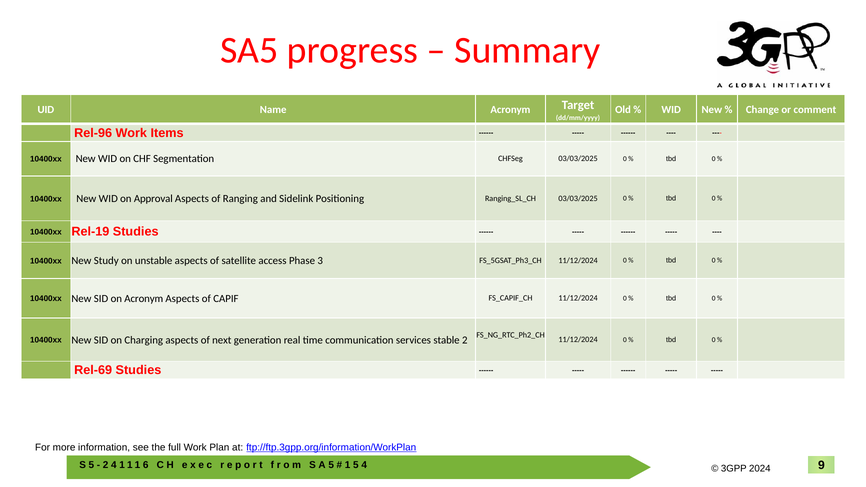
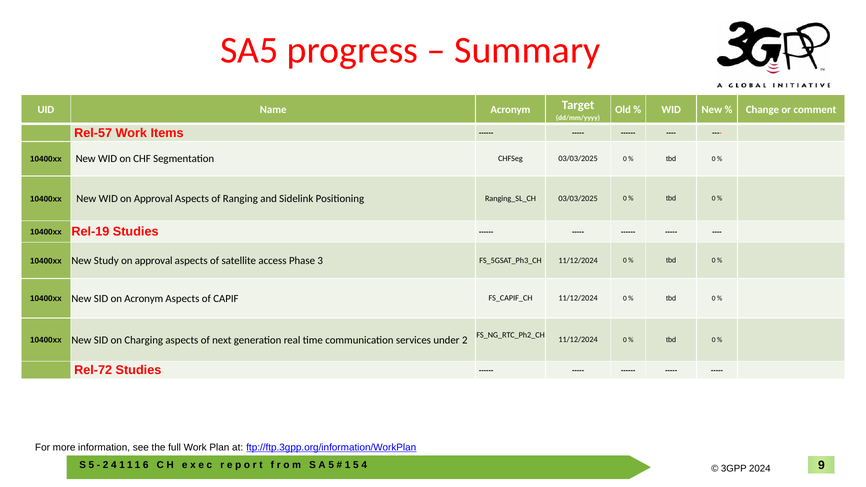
Rel-96: Rel-96 -> Rel-57
Study on unstable: unstable -> approval
stable: stable -> under
Rel-69: Rel-69 -> Rel-72
